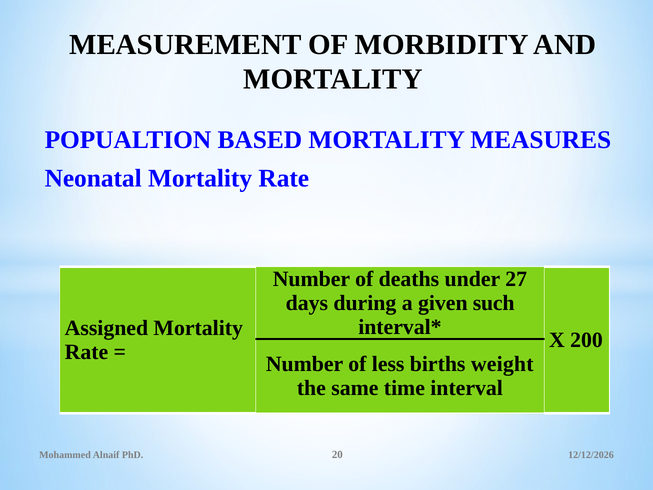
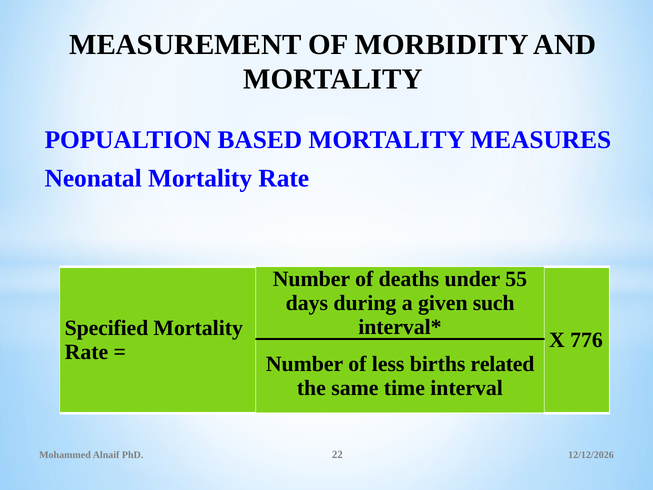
27: 27 -> 55
Assigned: Assigned -> Specified
200: 200 -> 776
weight: weight -> related
20: 20 -> 22
